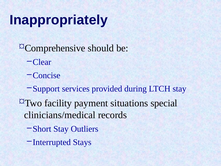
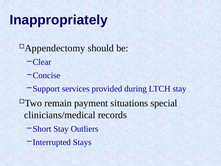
Comprehensive: Comprehensive -> Appendectomy
facility: facility -> remain
